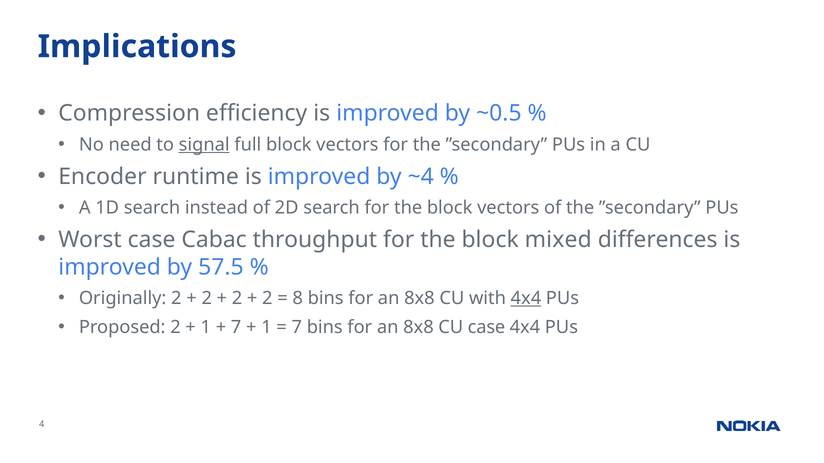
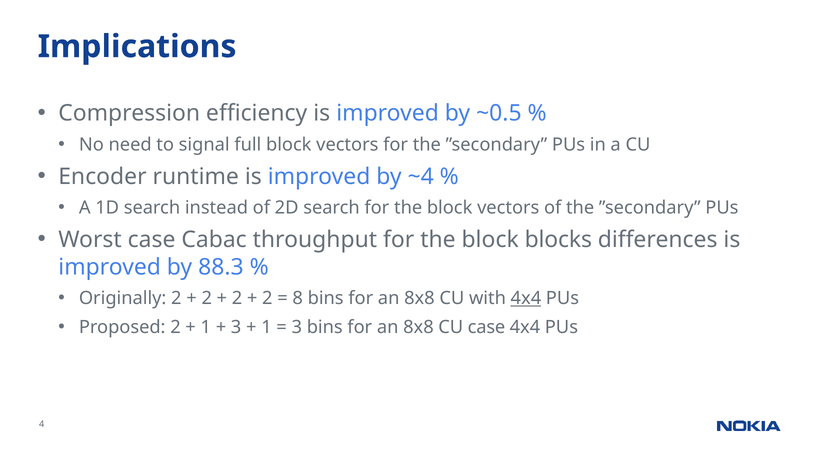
signal underline: present -> none
mixed: mixed -> blocks
57.5: 57.5 -> 88.3
7 at (236, 327): 7 -> 3
7 at (297, 327): 7 -> 3
